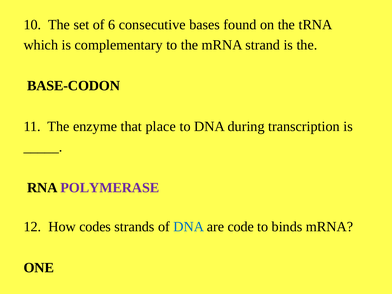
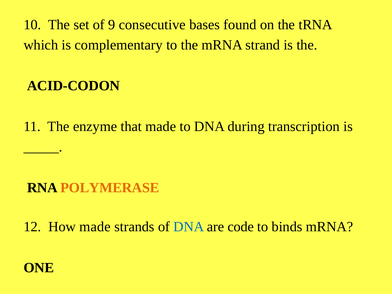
6: 6 -> 9
BASE-CODON: BASE-CODON -> ACID-CODON
that place: place -> made
POLYMERASE colour: purple -> orange
How codes: codes -> made
